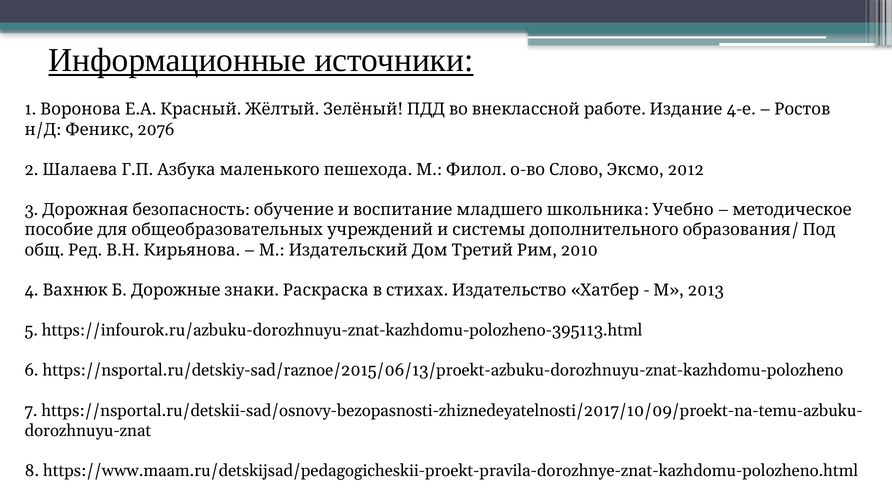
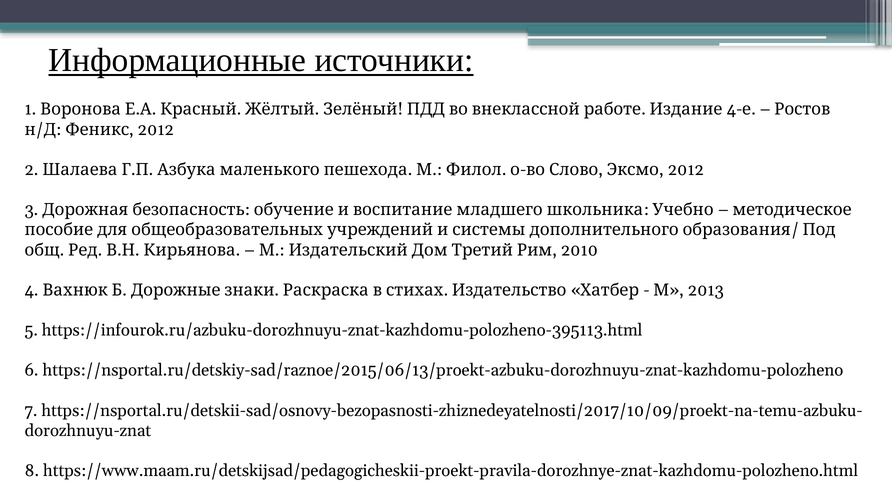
2076 at (156, 129): 2076 -> 2012
